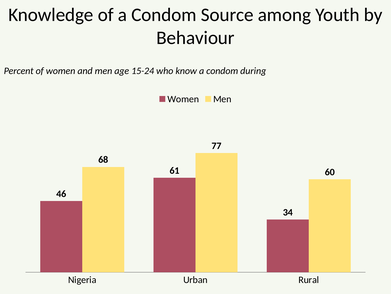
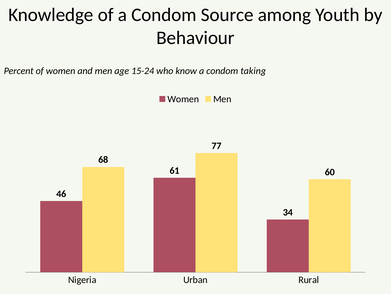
during: during -> taking
